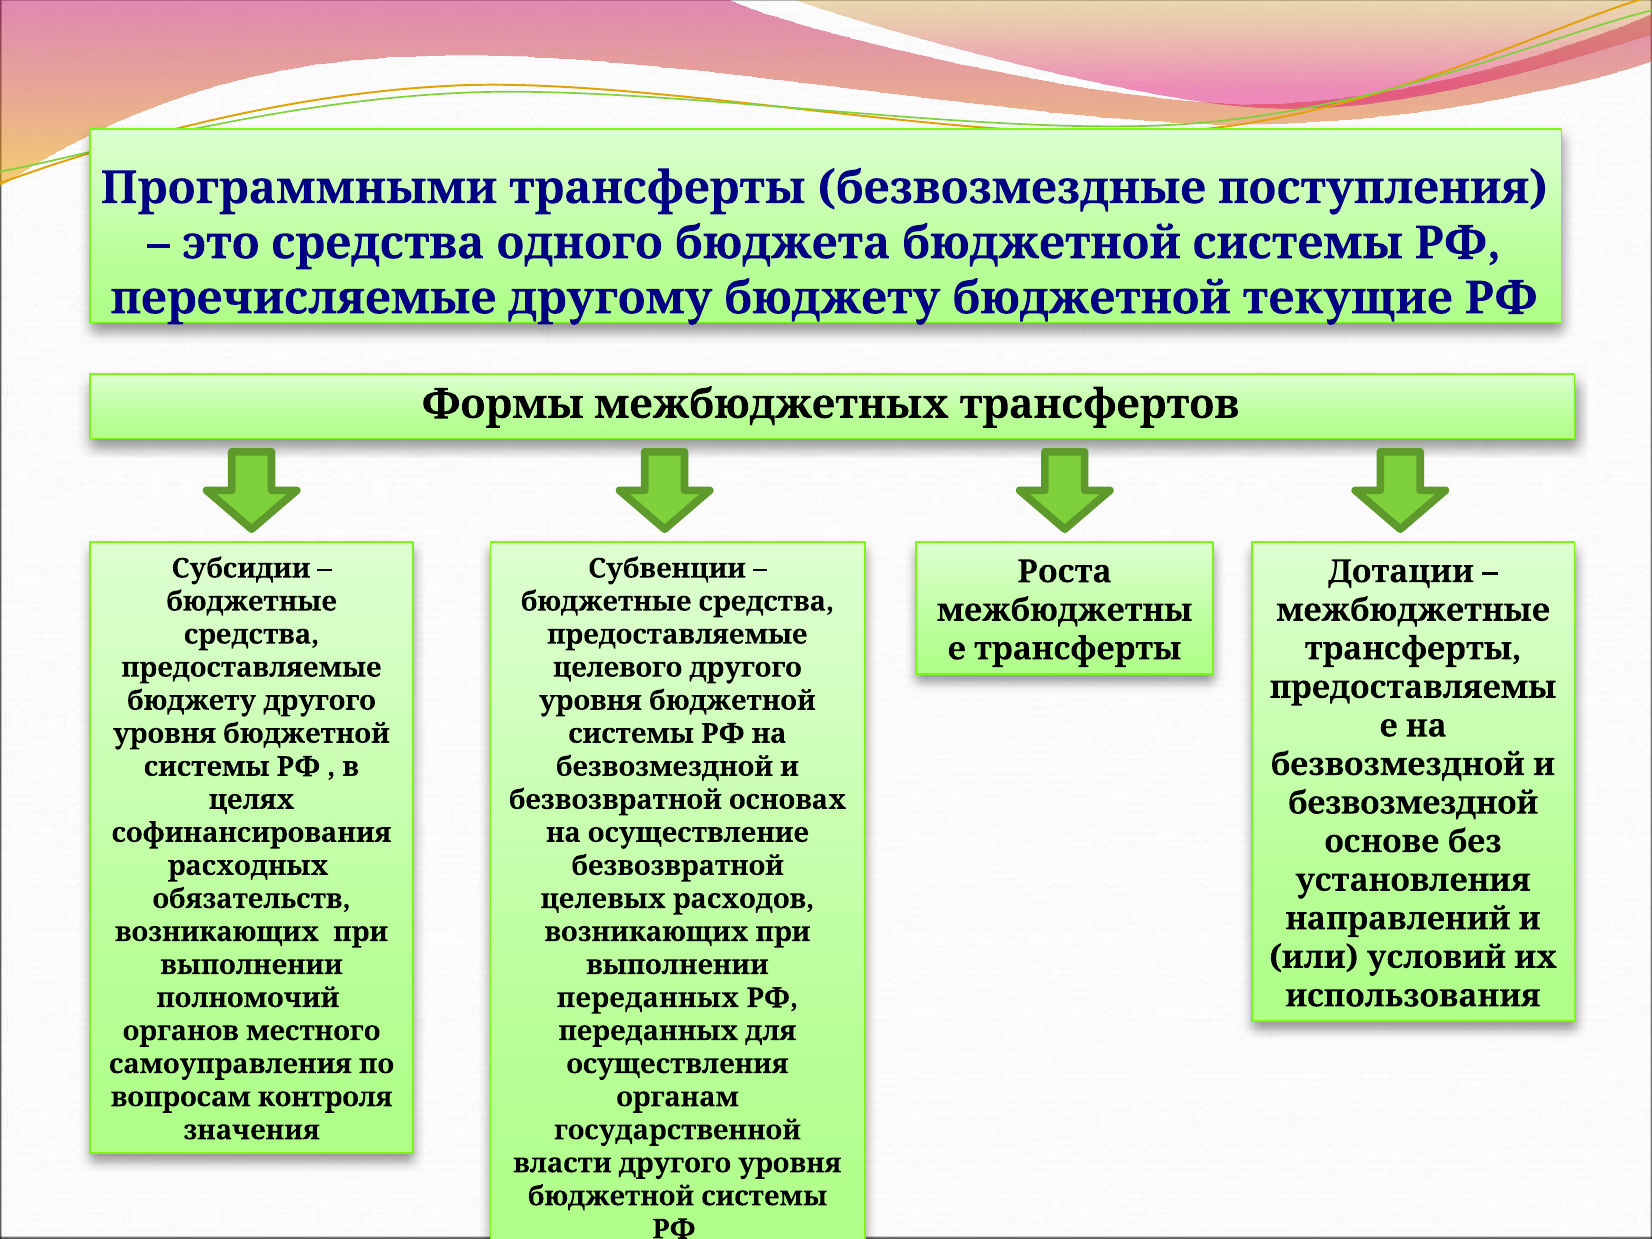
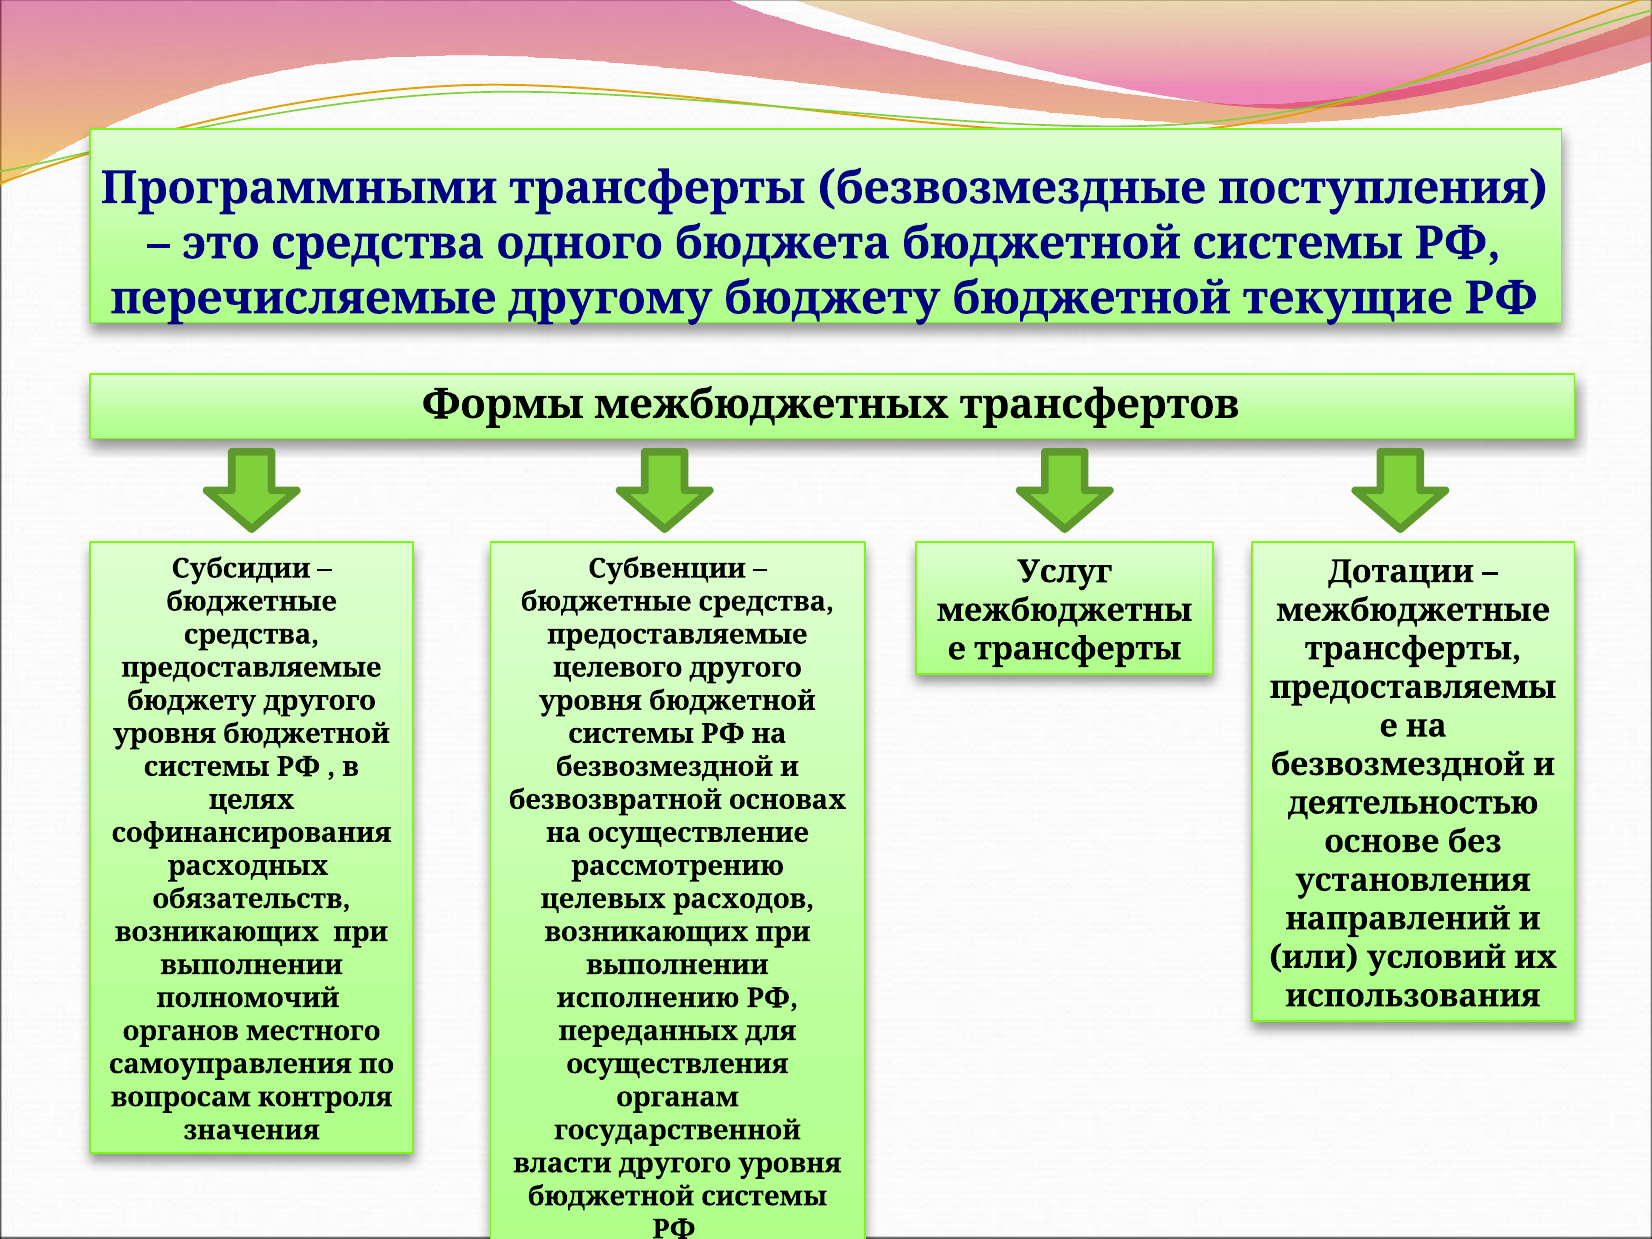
Роста: Роста -> Услуг
безвозмездной at (1413, 803): безвозмездной -> деятельностью
безвозвратной at (678, 866): безвозвратной -> рассмотрению
переданных at (648, 998): переданных -> исполнению
